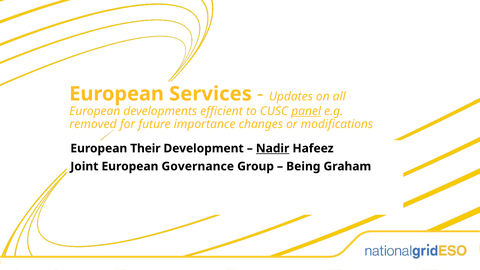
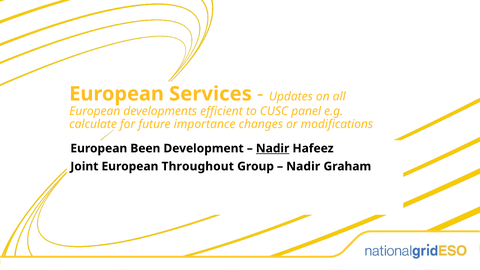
panel underline: present -> none
removed: removed -> calculate
Their: Their -> Been
Governance: Governance -> Throughout
Being at (303, 166): Being -> Nadir
